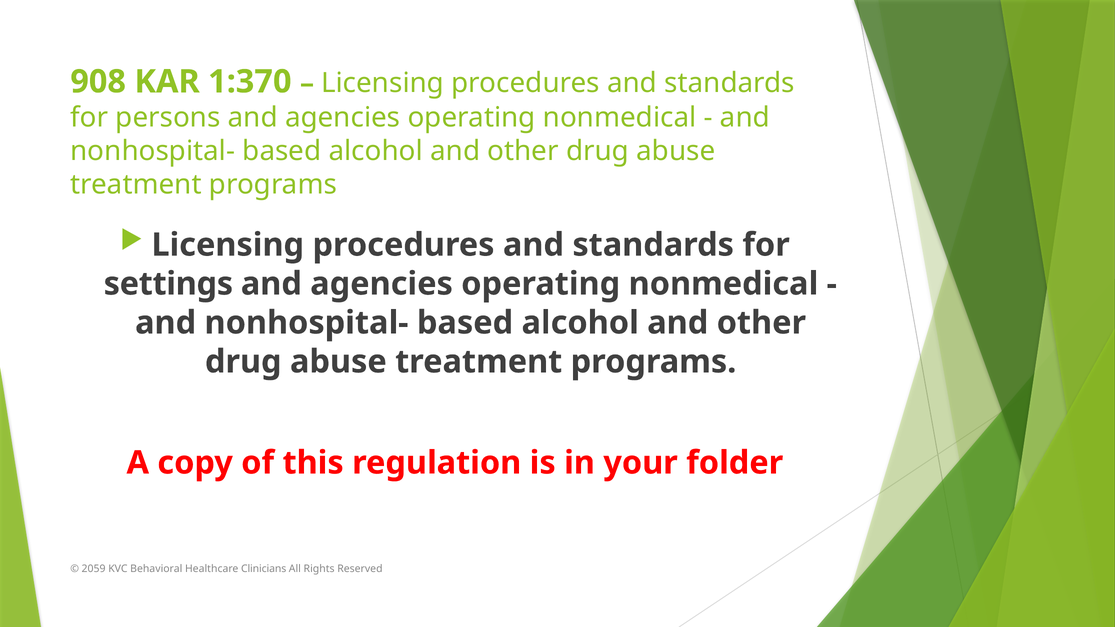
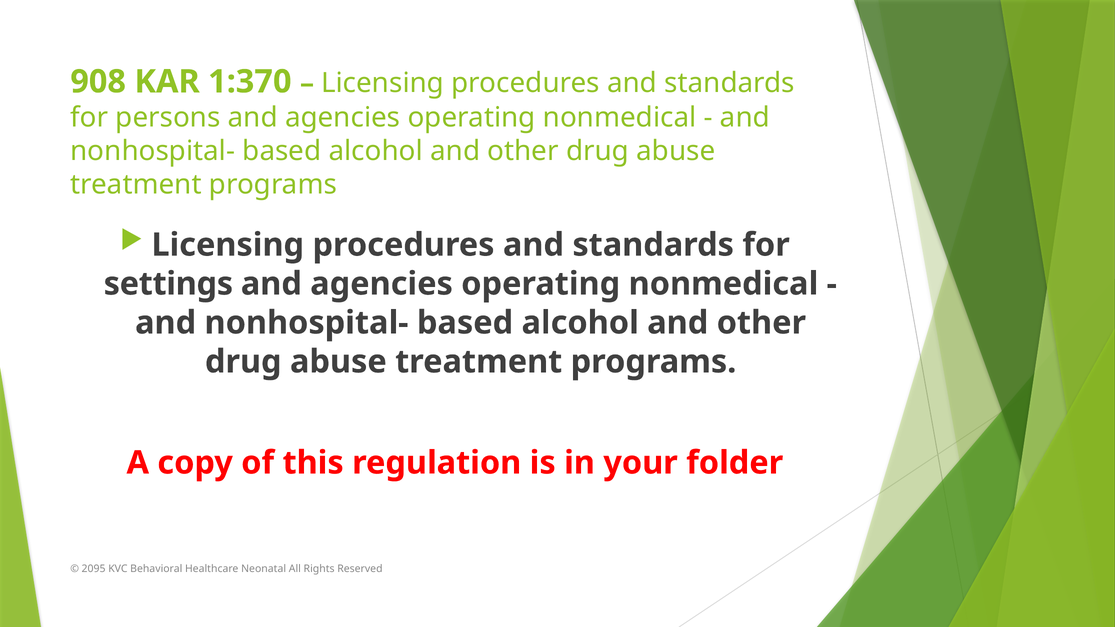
2059: 2059 -> 2095
Clinicians: Clinicians -> Neonatal
